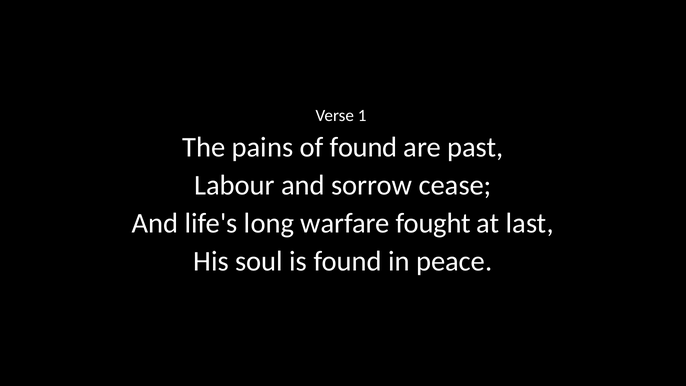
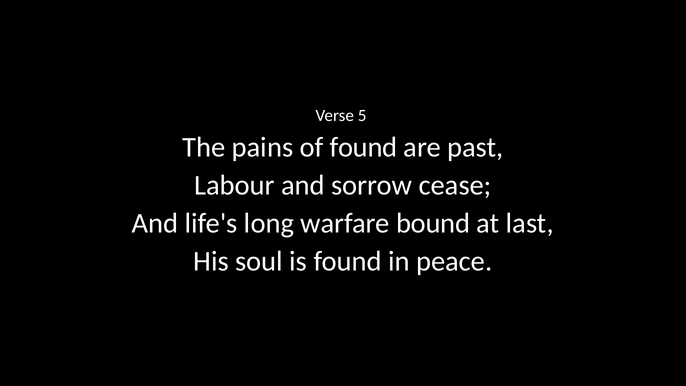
1: 1 -> 5
fought: fought -> bound
